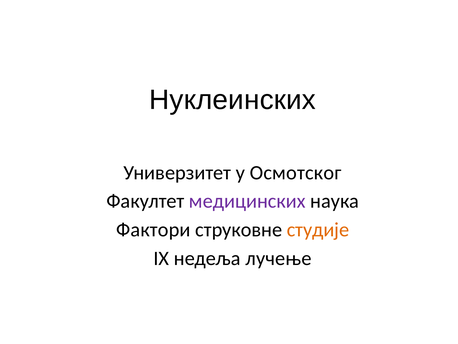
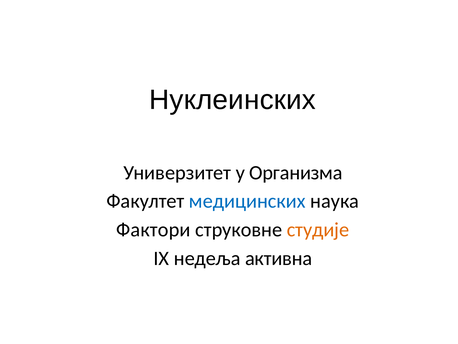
Осмотског: Осмотског -> Организма
медицинских colour: purple -> blue
лучење: лучење -> активна
